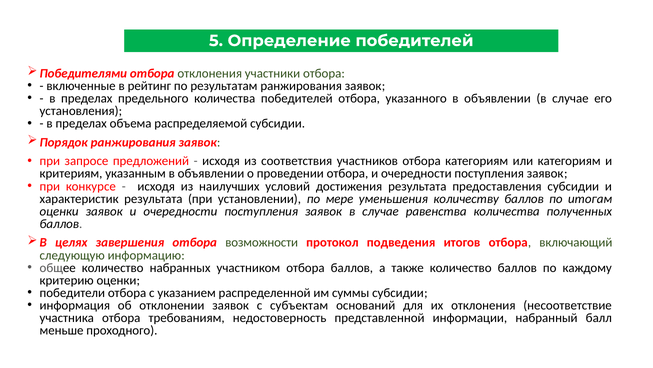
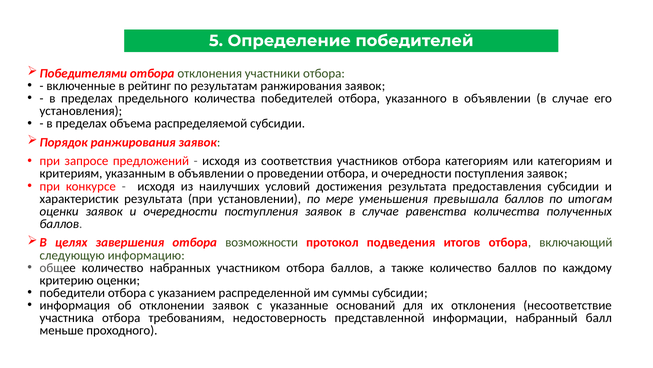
количеству: количеству -> превышала
субъектам: субъектам -> указанные
